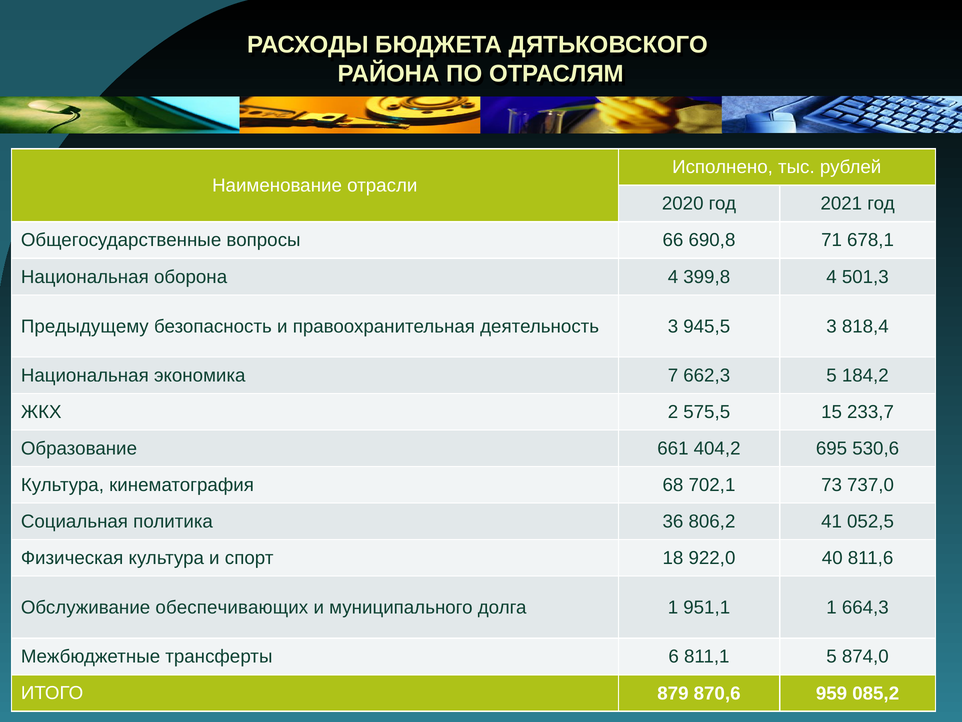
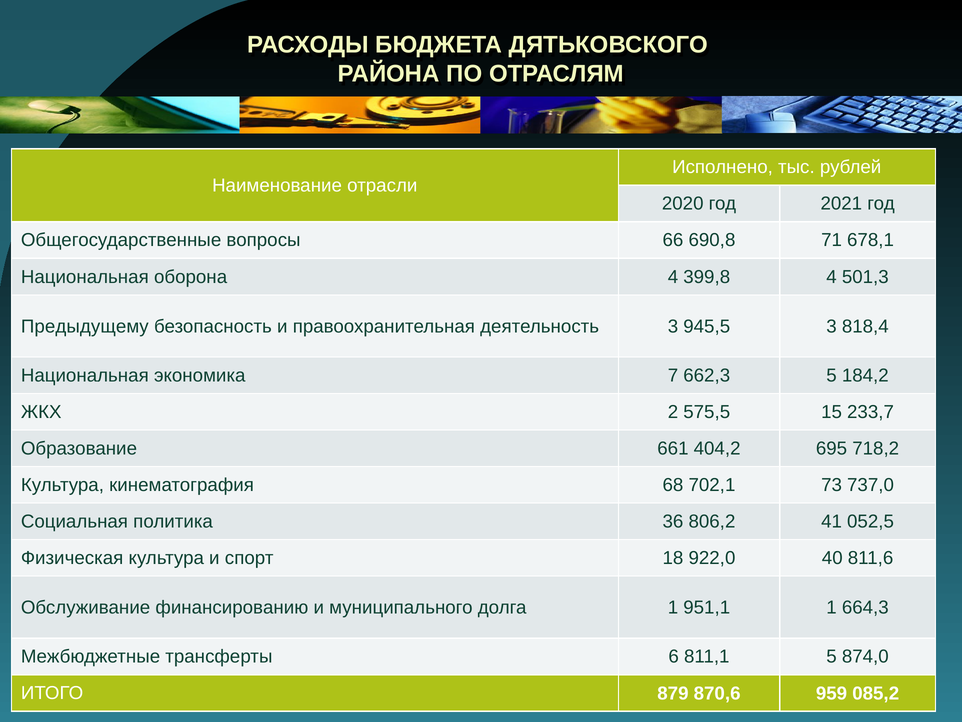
530,6: 530,6 -> 718,2
обеспечивающих: обеспечивающих -> финансированию
